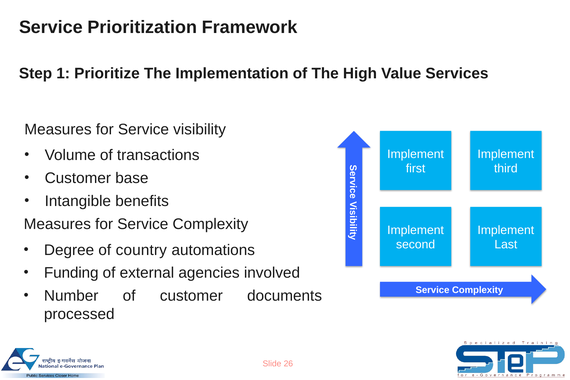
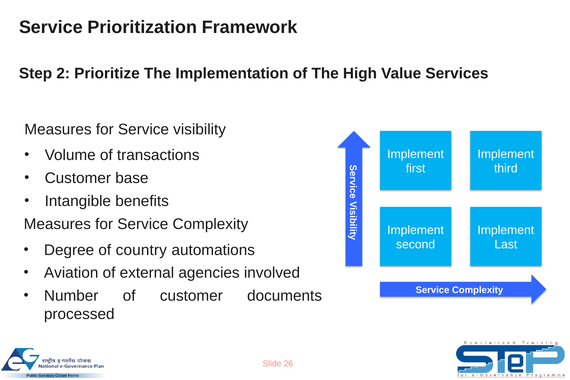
1: 1 -> 2
Funding: Funding -> Aviation
